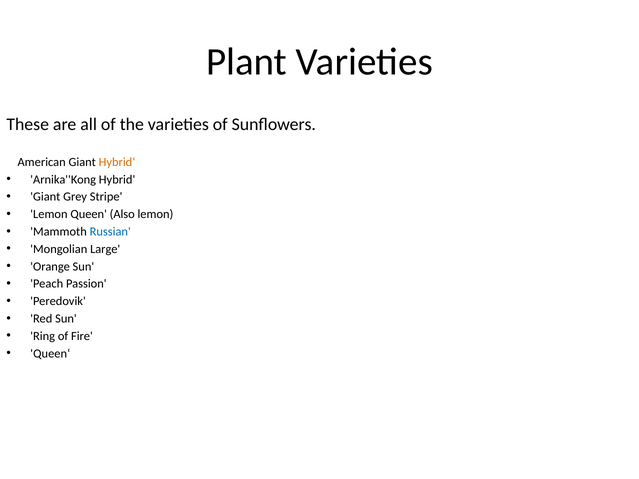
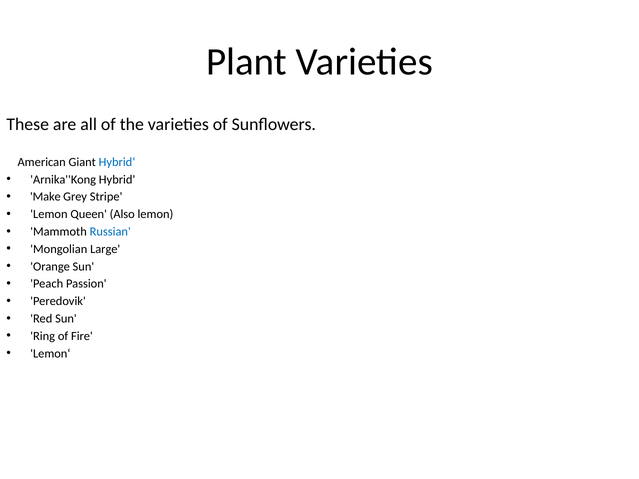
Hybrid‘ colour: orange -> blue
Giant at (45, 197): Giant -> Make
Queen‘: Queen‘ -> Lemon‘
